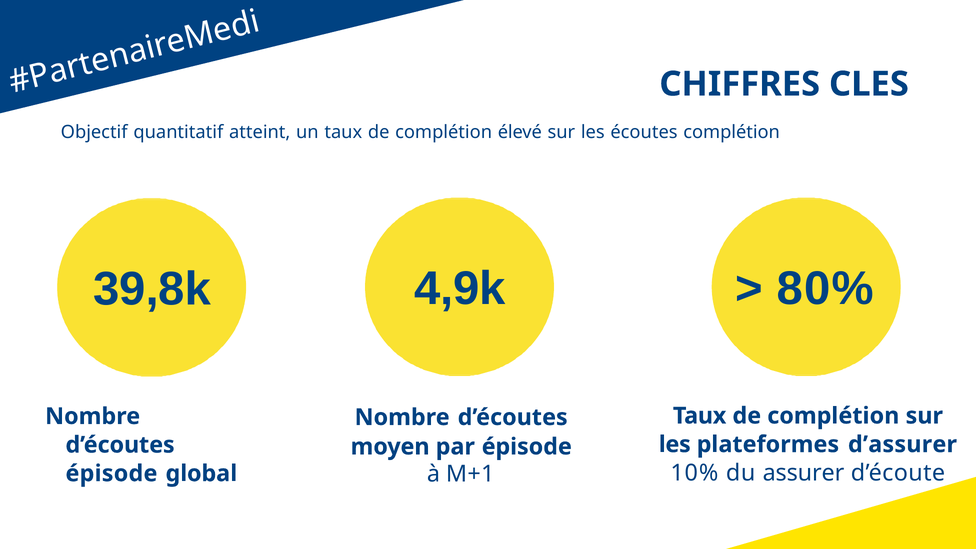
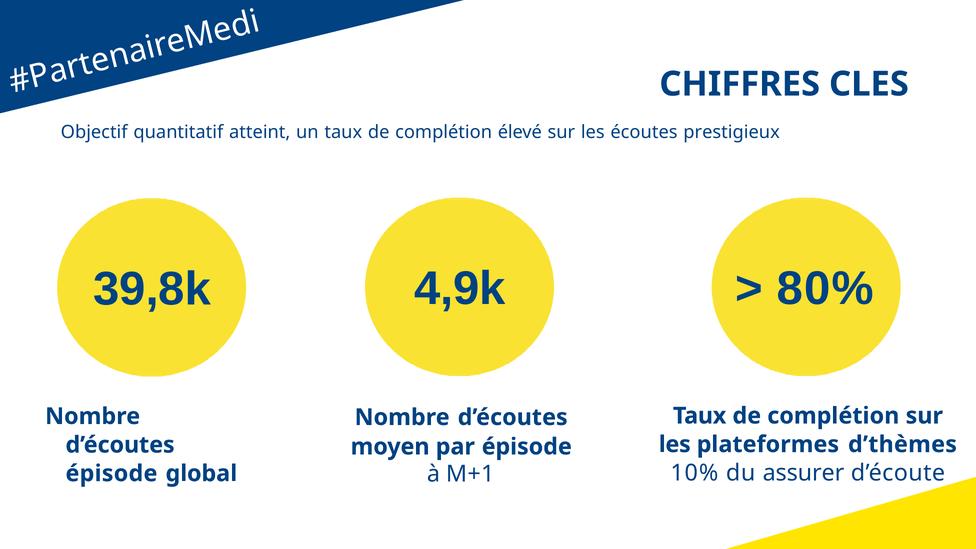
écoutes complétion: complétion -> prestigieux
d’assurer: d’assurer -> d’thèmes
